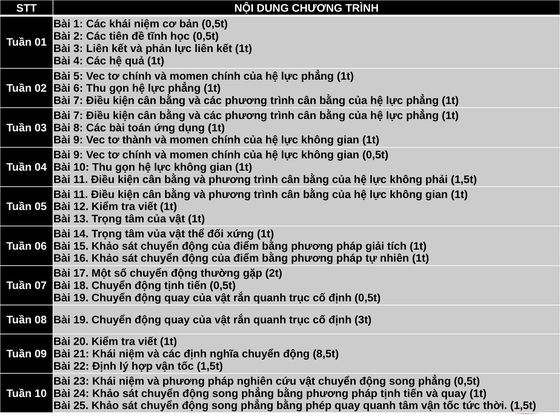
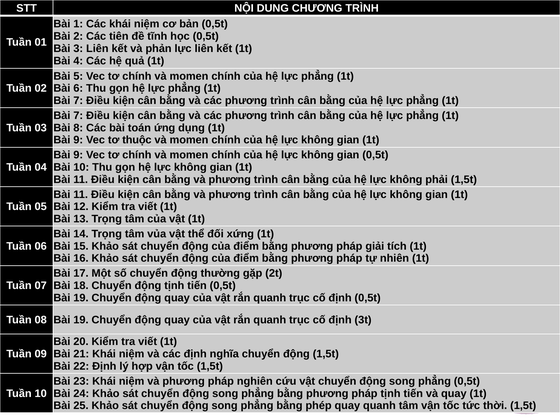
thành: thành -> thuộc
động 8,5t: 8,5t -> 1,5t
